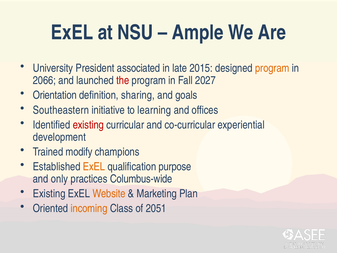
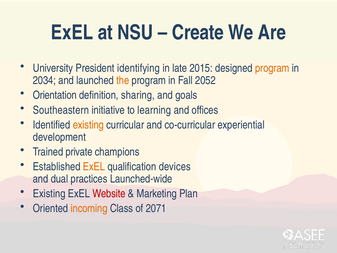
Ample: Ample -> Create
associated: associated -> identifying
2066: 2066 -> 2034
the colour: red -> orange
2027: 2027 -> 2052
existing at (88, 125) colour: red -> orange
modify: modify -> private
purpose: purpose -> devices
only: only -> dual
Columbus-wide: Columbus-wide -> Launched-wide
Website colour: orange -> red
2051: 2051 -> 2071
